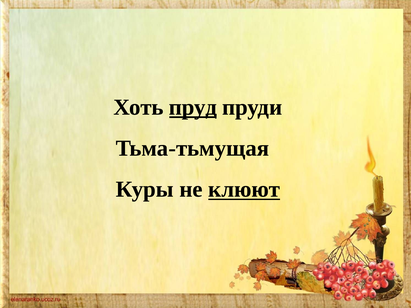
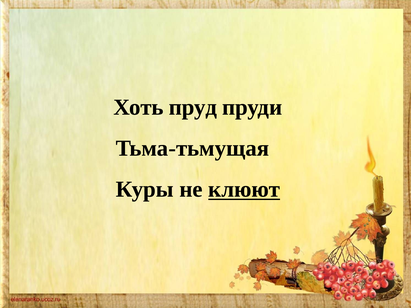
пруд underline: present -> none
